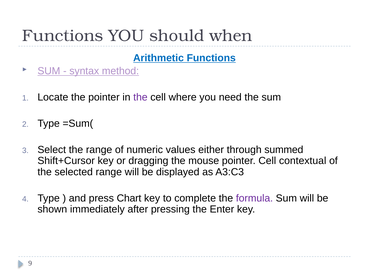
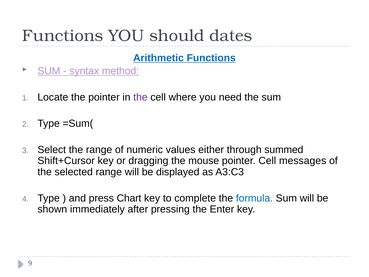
when: when -> dates
contextual: contextual -> messages
formula colour: purple -> blue
